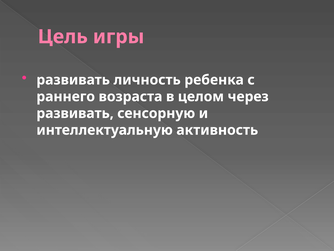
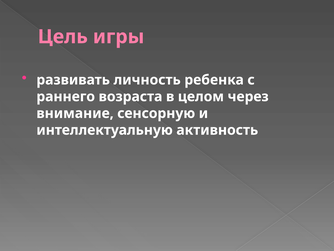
развивать at (75, 113): развивать -> внимание
